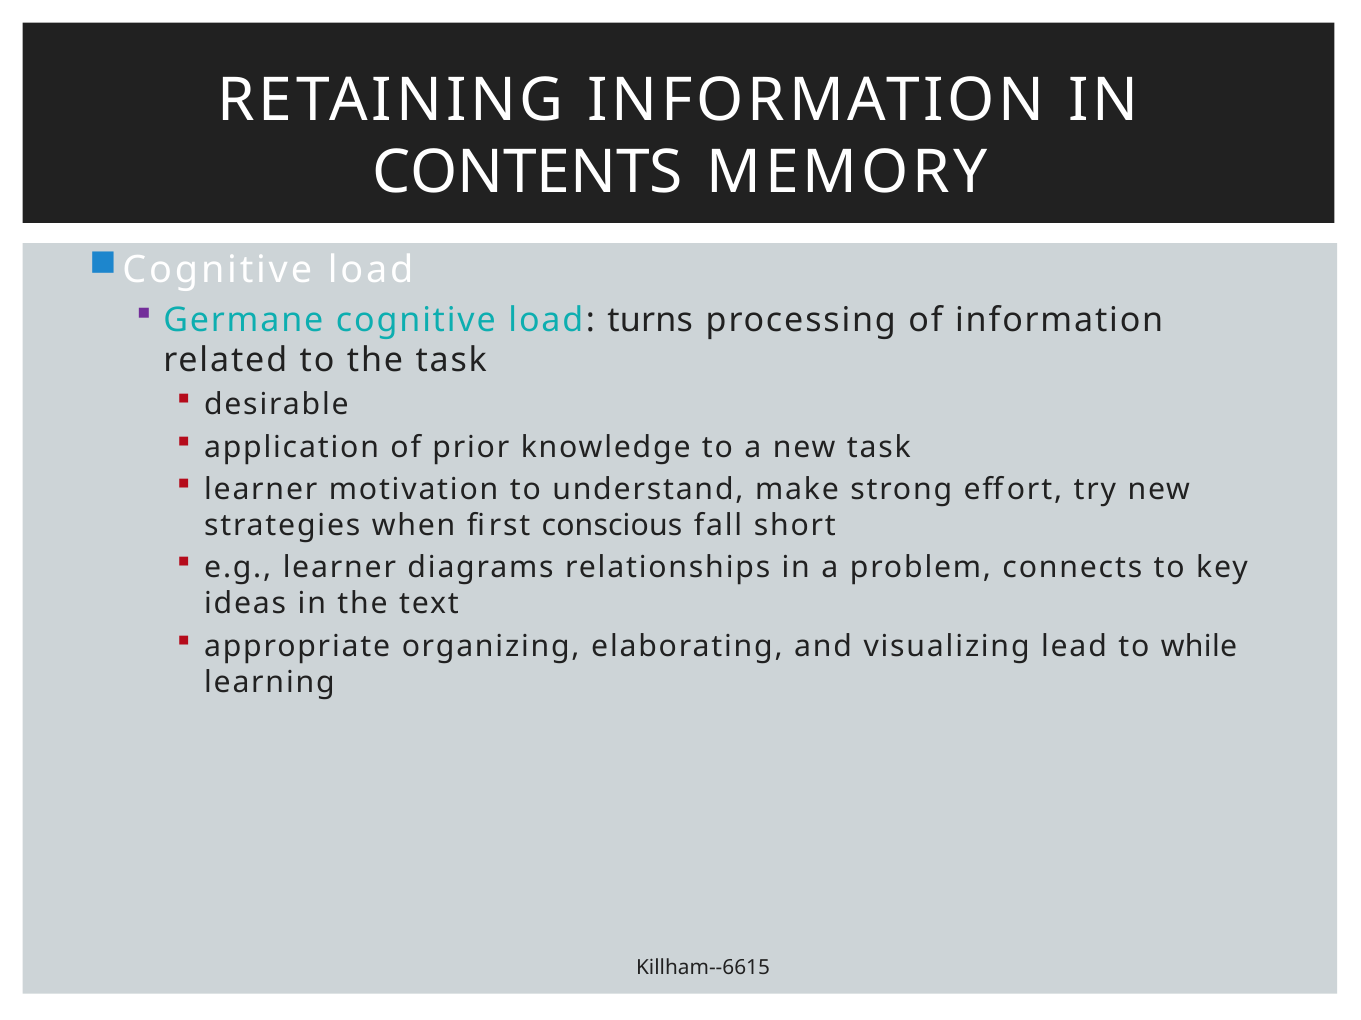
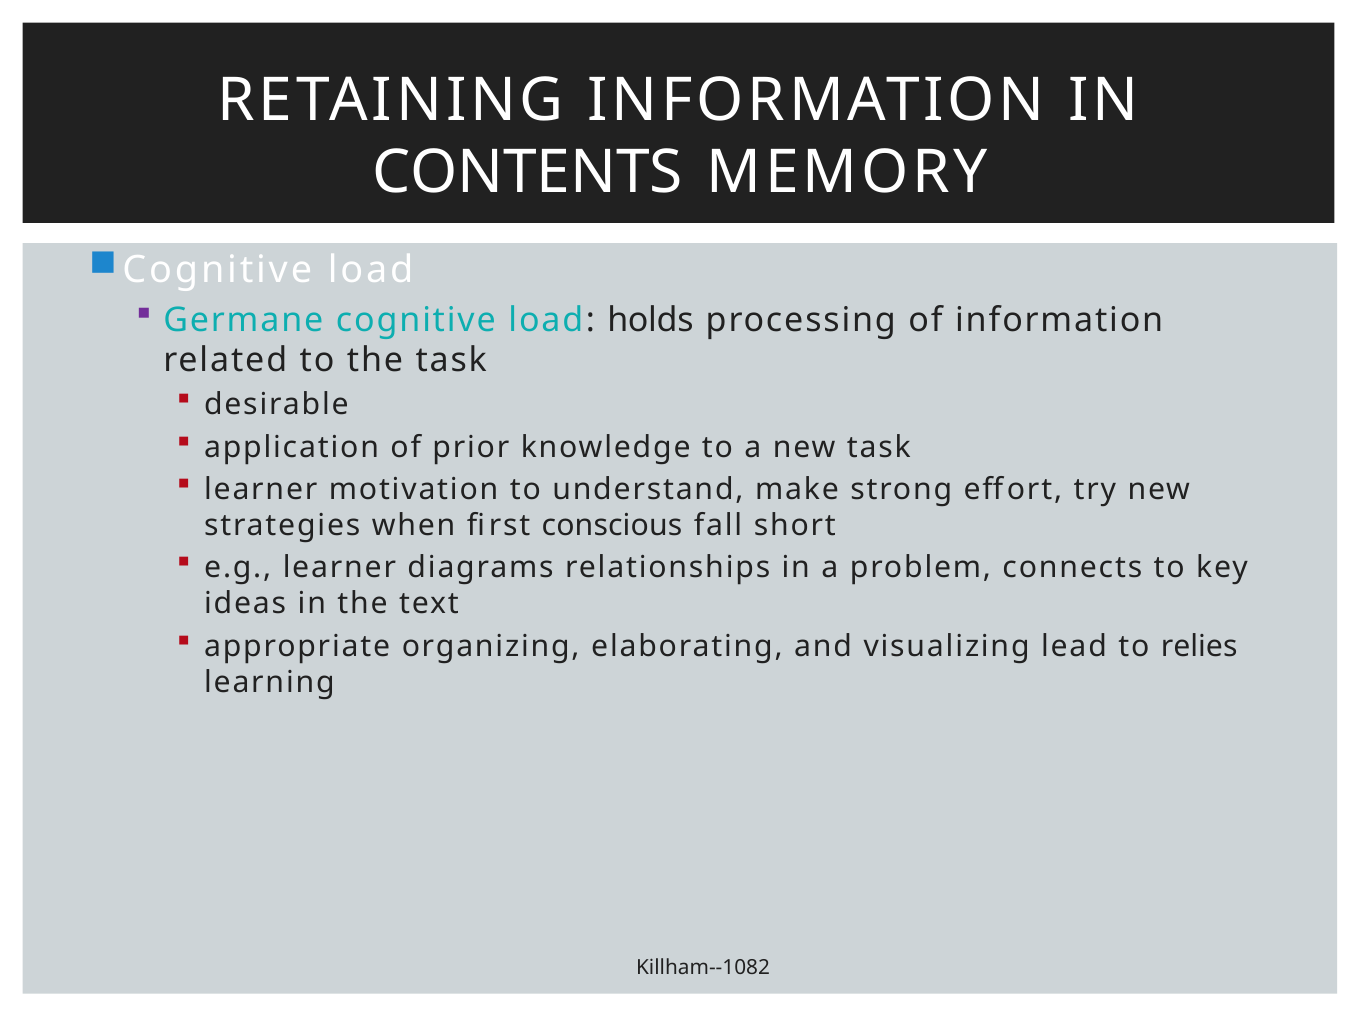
turns: turns -> holds
while: while -> relies
Killham--6615: Killham--6615 -> Killham--1082
